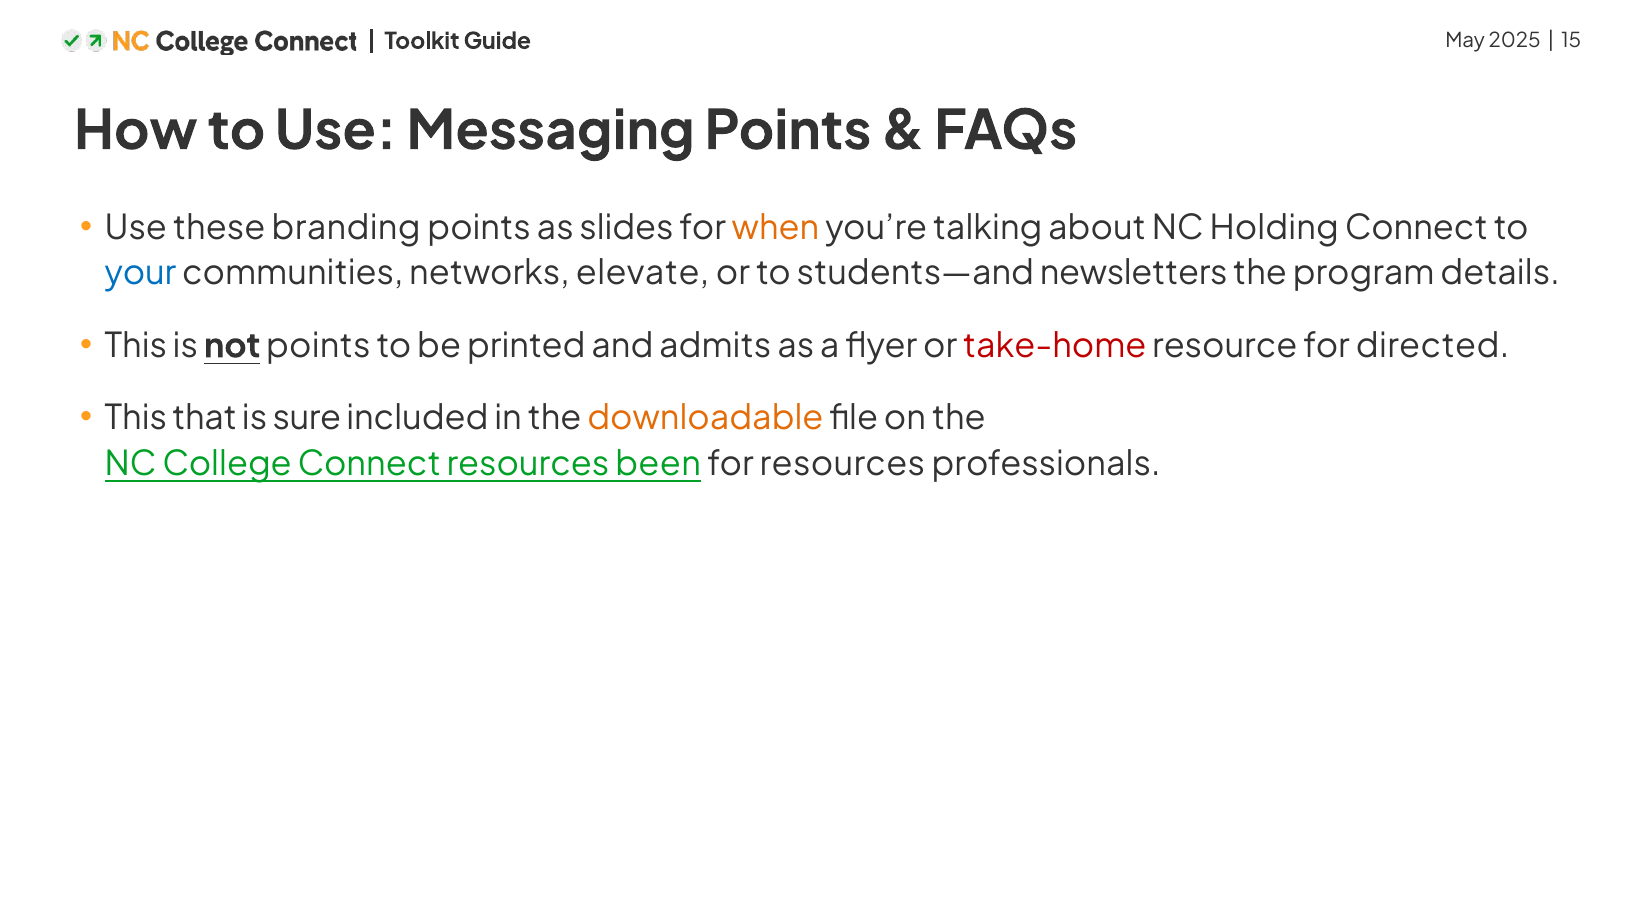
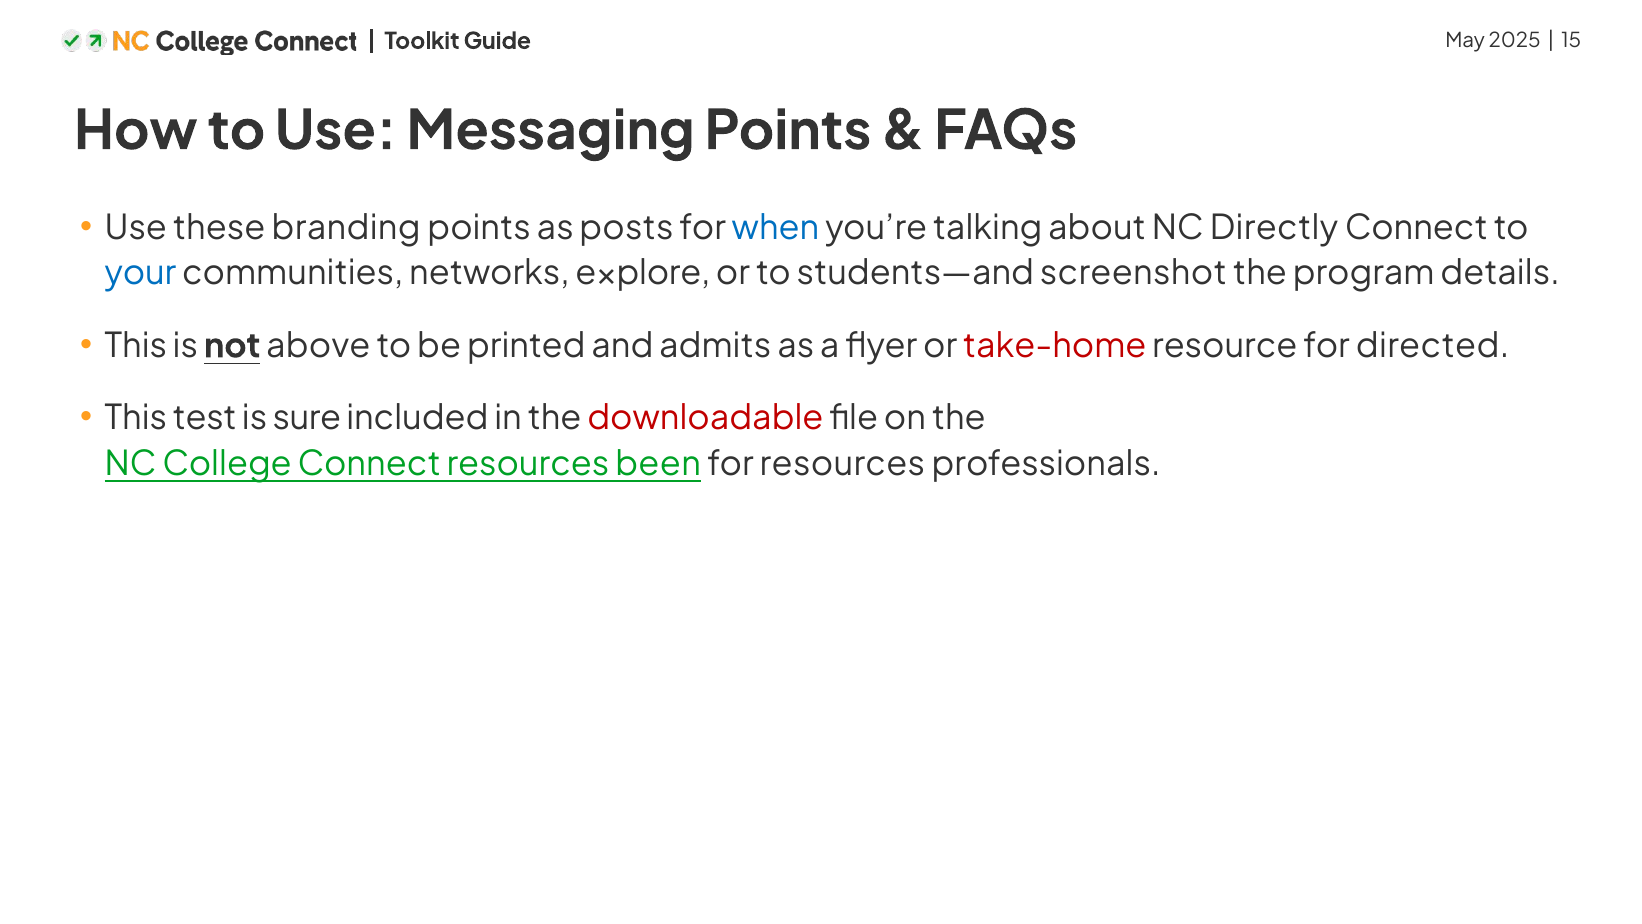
slides: slides -> posts
when colour: orange -> blue
Holding: Holding -> Directly
elevate: elevate -> explore
newsletters: newsletters -> screenshot
not points: points -> above
that: that -> test
downloadable colour: orange -> red
